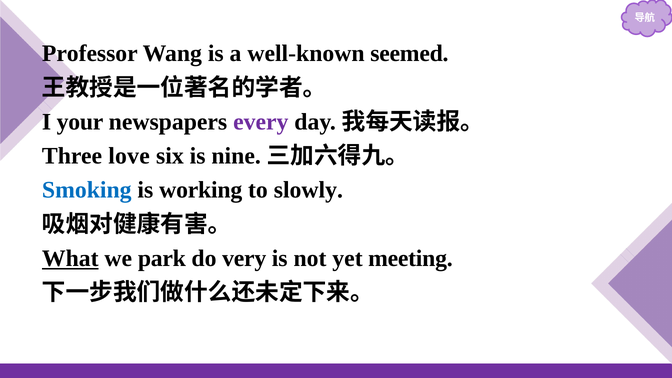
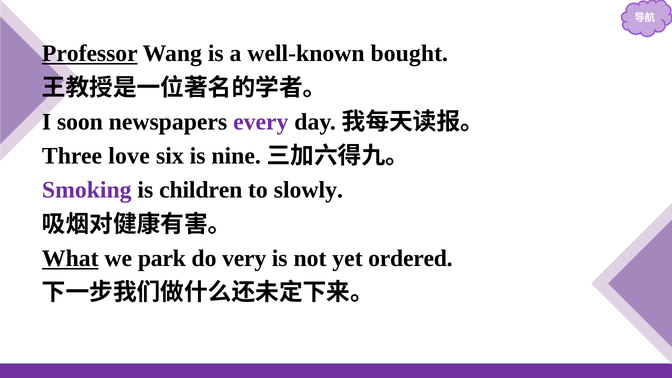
Professor underline: none -> present
seemed: seemed -> bought
your: your -> soon
Smoking colour: blue -> purple
working: working -> children
meeting: meeting -> ordered
